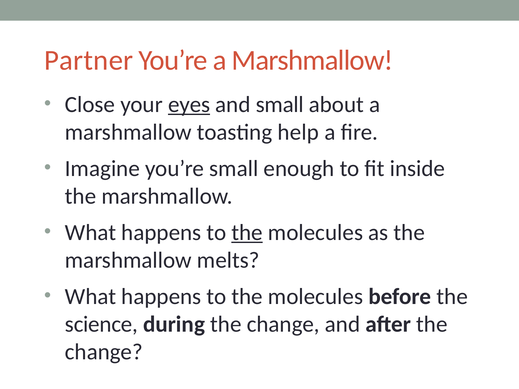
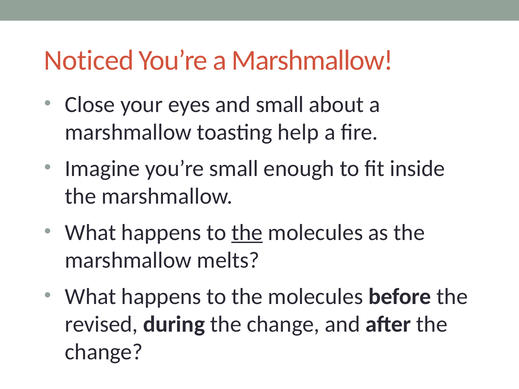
Partner: Partner -> Noticed
eyes underline: present -> none
science: science -> revised
